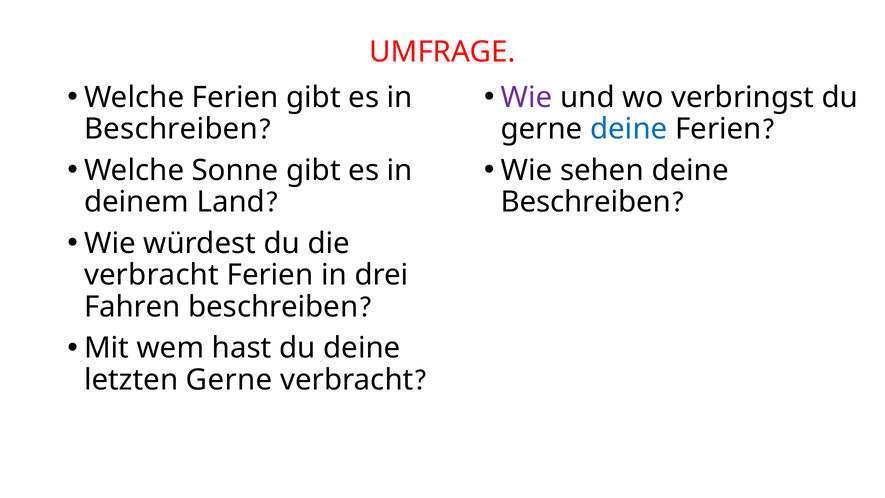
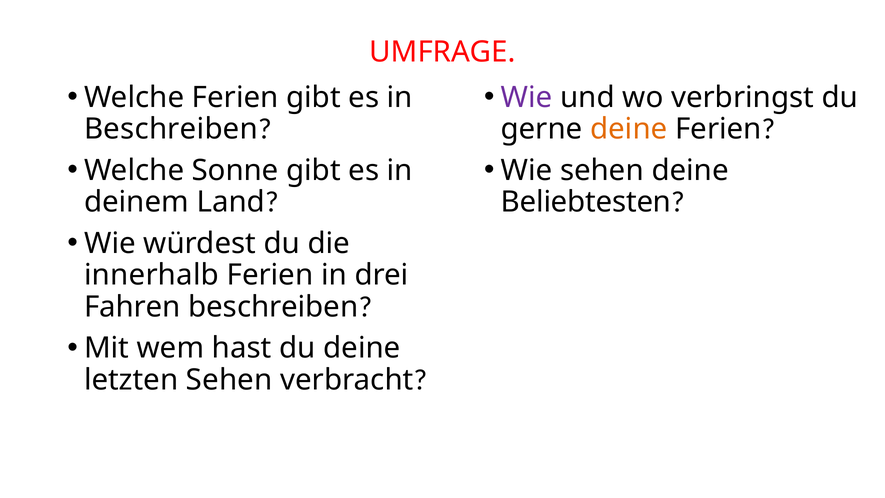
deine at (629, 129) colour: blue -> orange
Beschreiben at (586, 202): Beschreiben -> Beliebtesten
verbracht at (152, 275): verbracht -> innerhalb
letzten Gerne: Gerne -> Sehen
